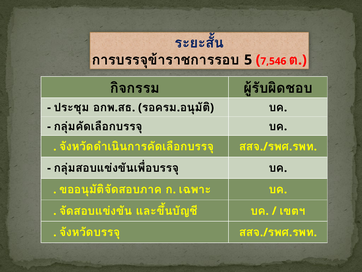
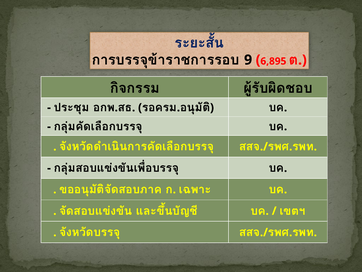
5: 5 -> 9
7,546: 7,546 -> 6,895
